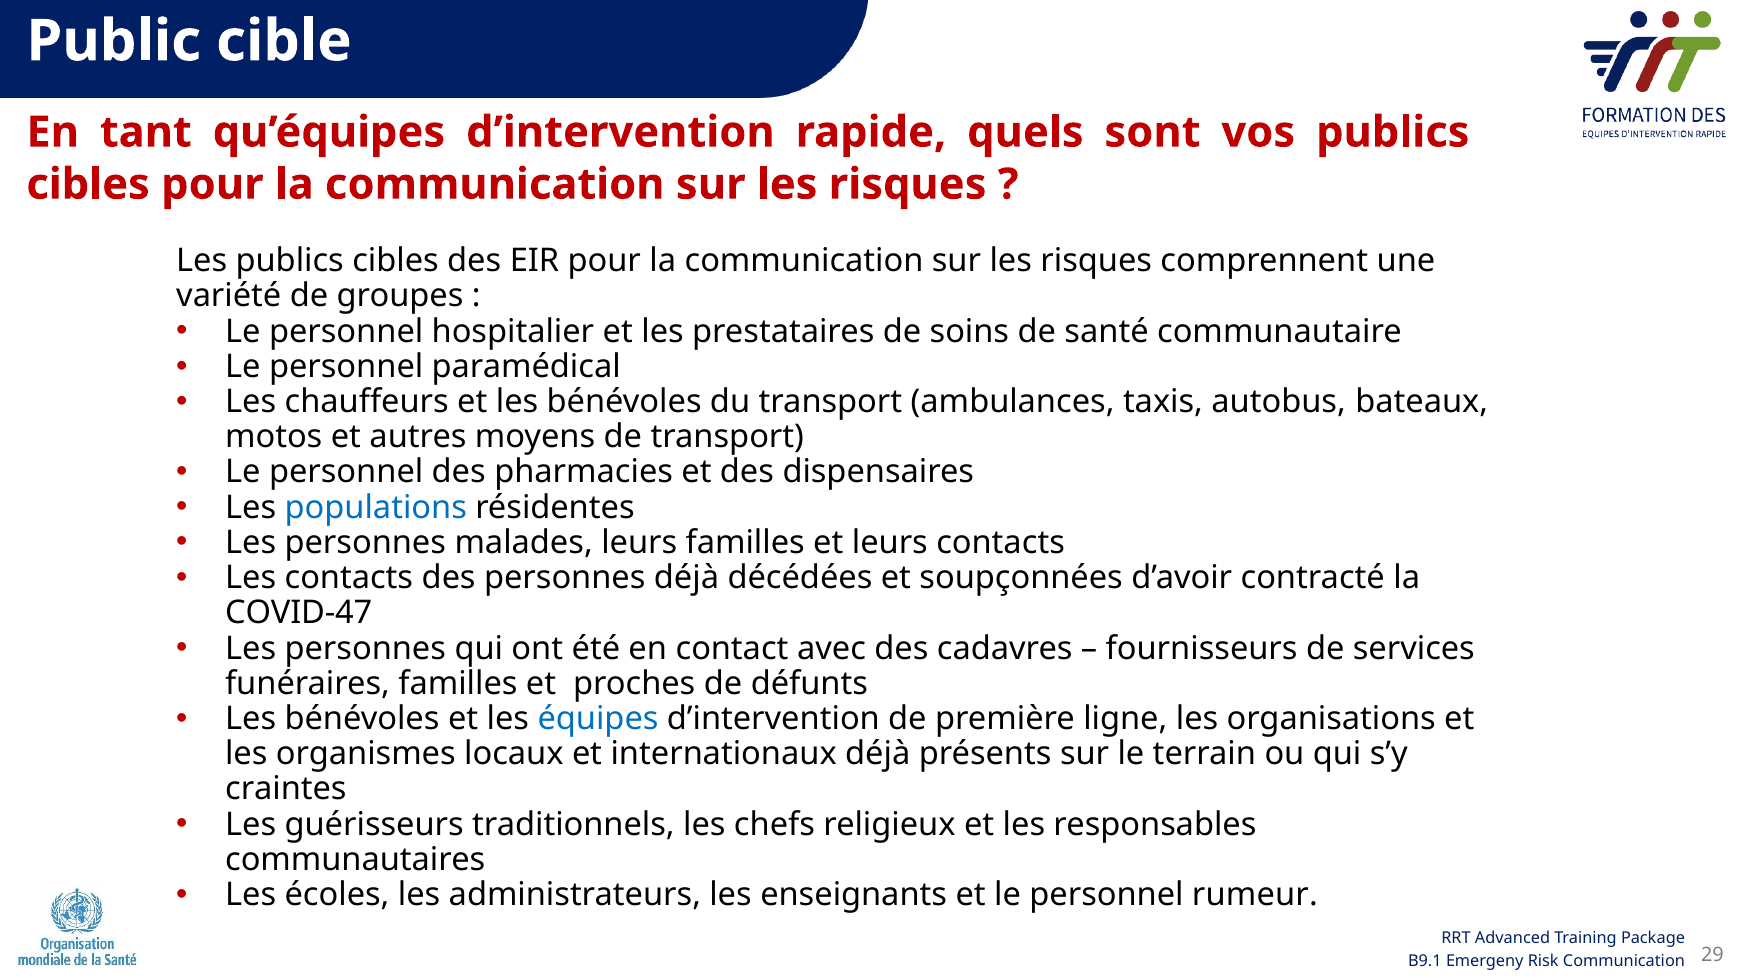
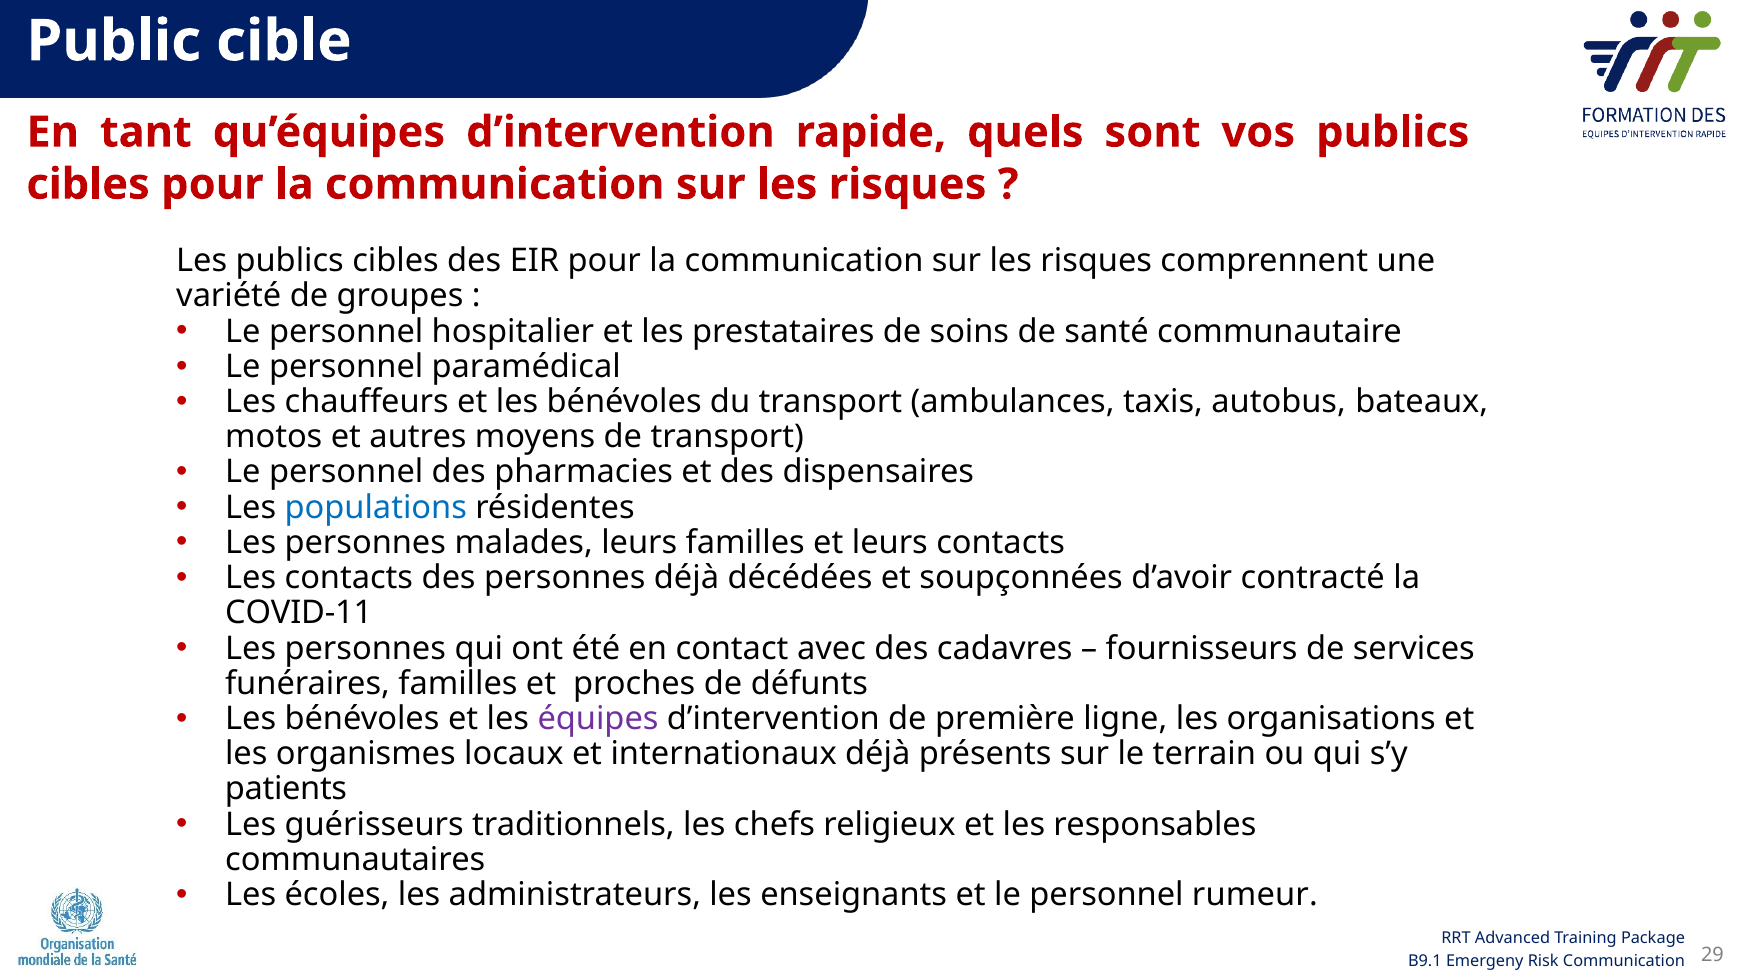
COVID-47: COVID-47 -> COVID-11
équipes colour: blue -> purple
craintes: craintes -> patients
